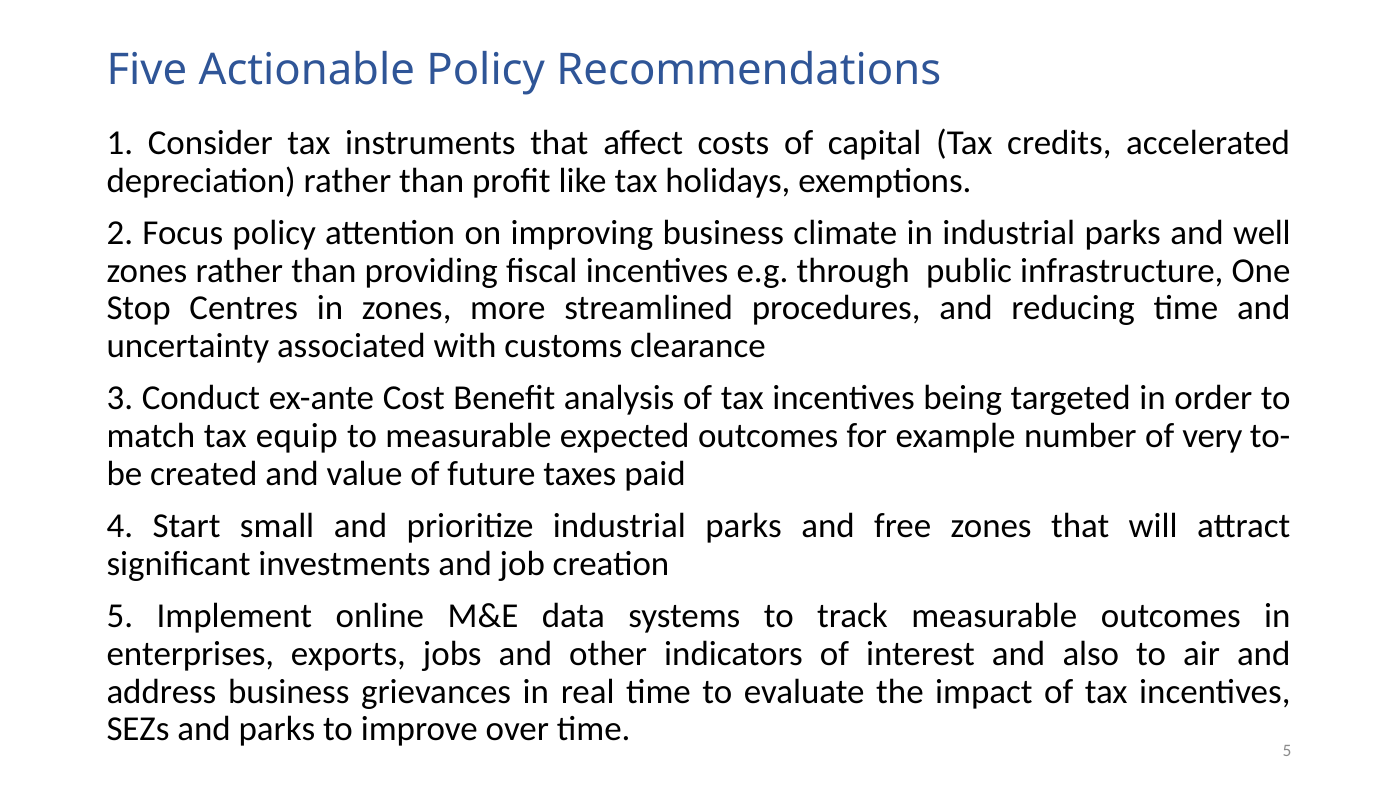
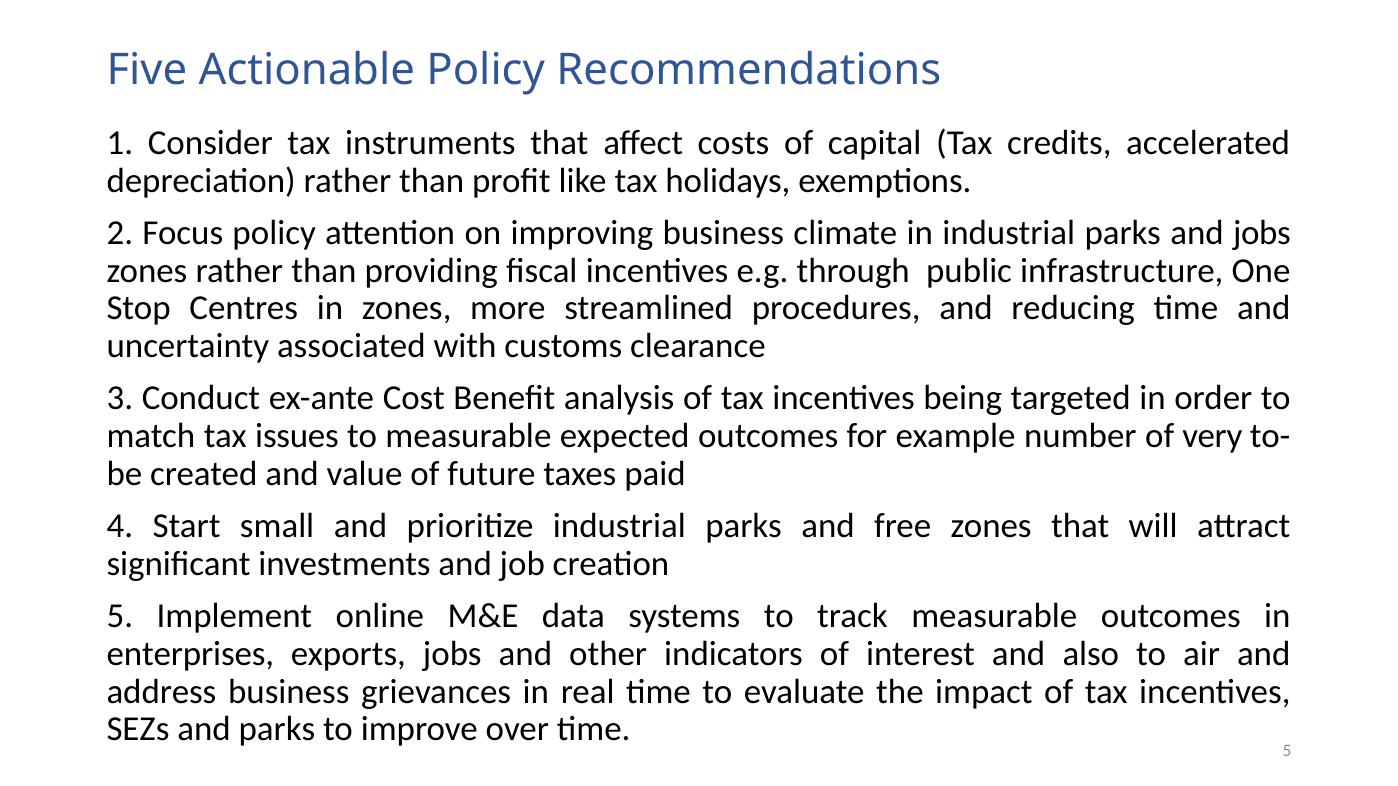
and well: well -> jobs
equip: equip -> issues
